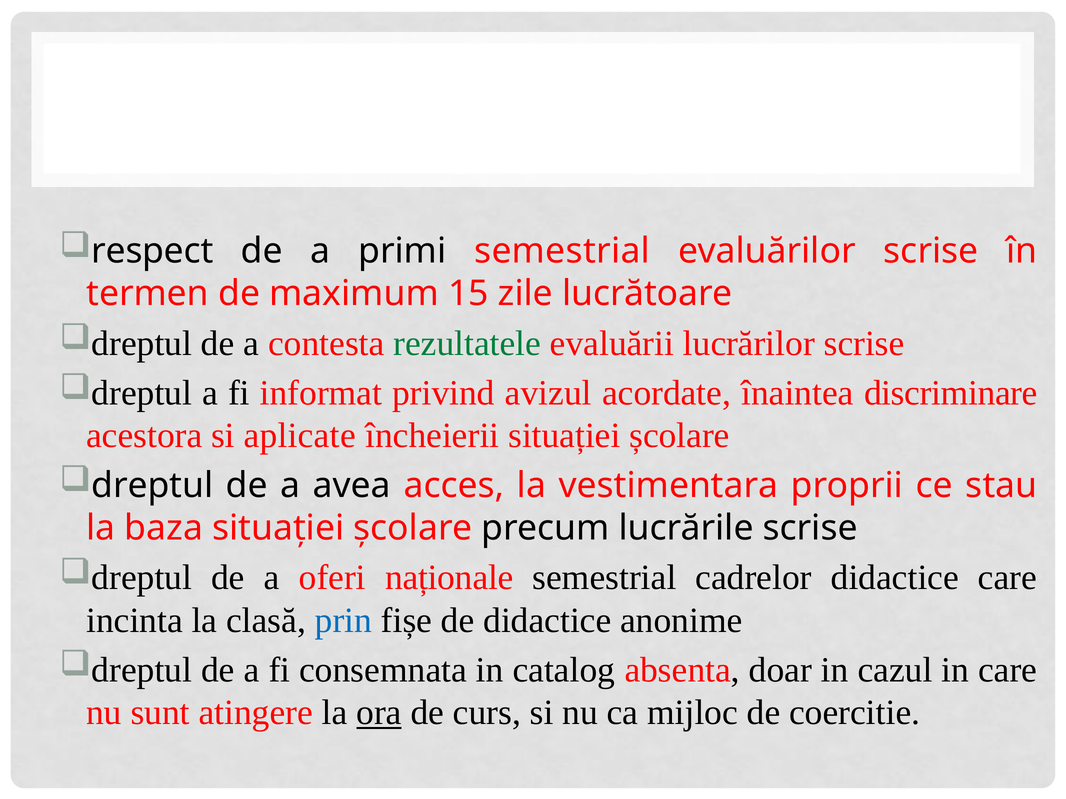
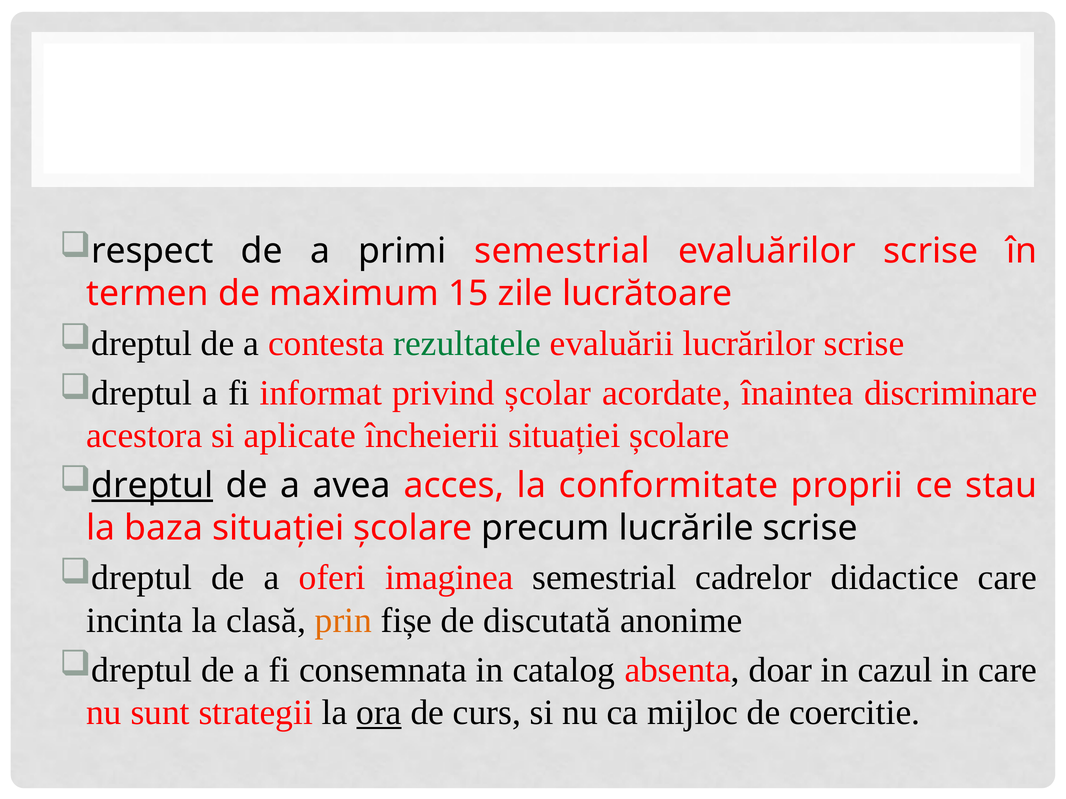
avizul: avizul -> școlar
dreptul underline: none -> present
vestimentara: vestimentara -> conformitate
naționale: naționale -> imaginea
prin colour: blue -> orange
de didactice: didactice -> discutată
atingere: atingere -> strategii
